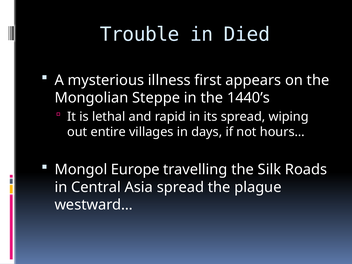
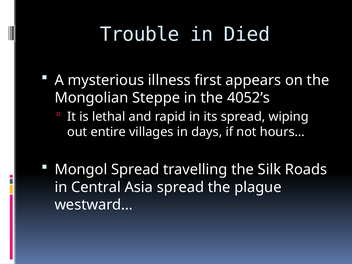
1440’s: 1440’s -> 4052’s
Mongol Europe: Europe -> Spread
